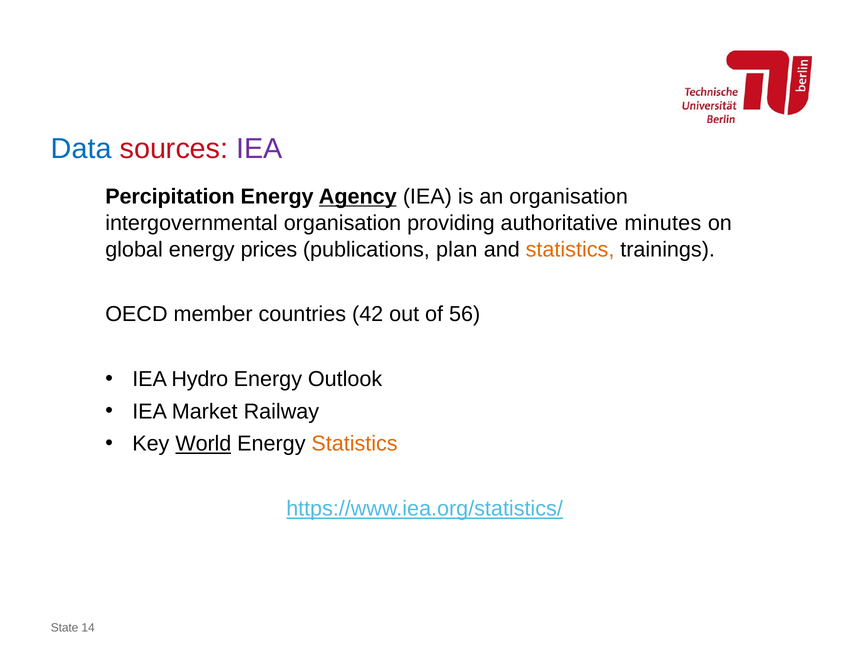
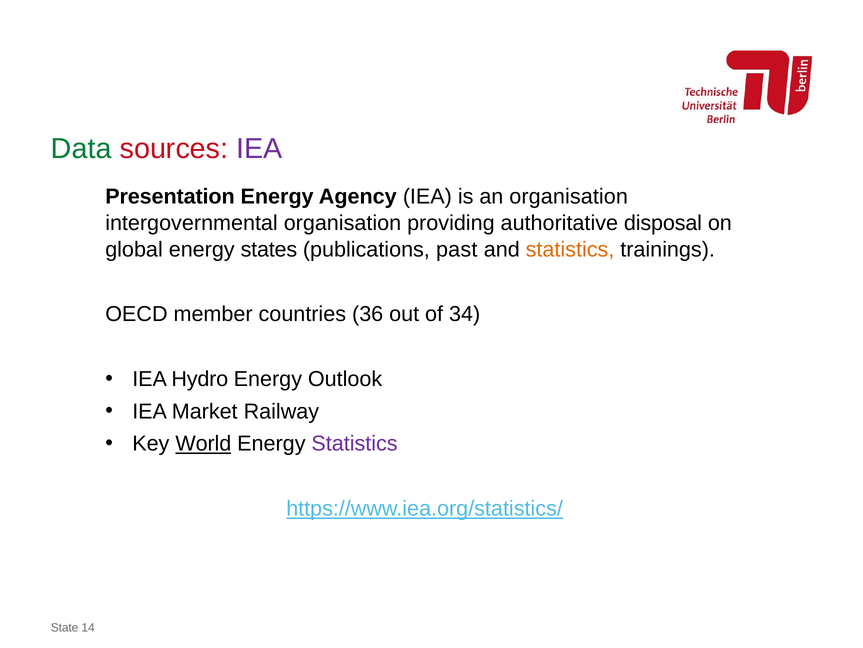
Data colour: blue -> green
Percipitation: Percipitation -> Presentation
Agency underline: present -> none
minutes: minutes -> disposal
prices: prices -> states
plan: plan -> past
42: 42 -> 36
56: 56 -> 34
Statistics at (355, 443) colour: orange -> purple
